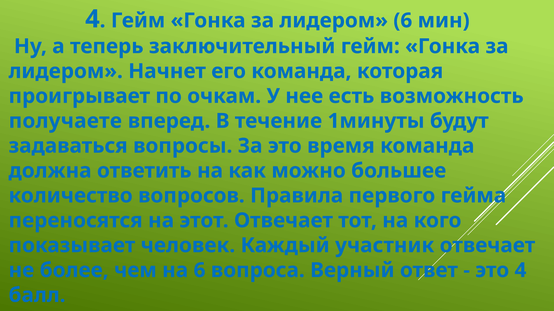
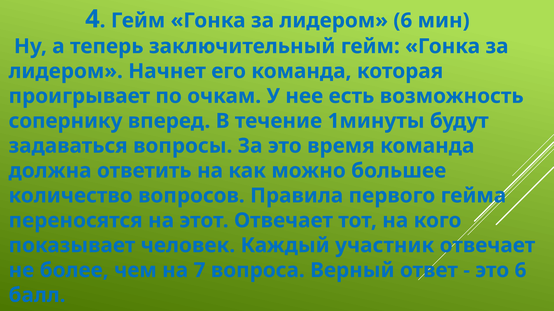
получаете: получаете -> сопернику
на 6: 6 -> 7
это 4: 4 -> 6
